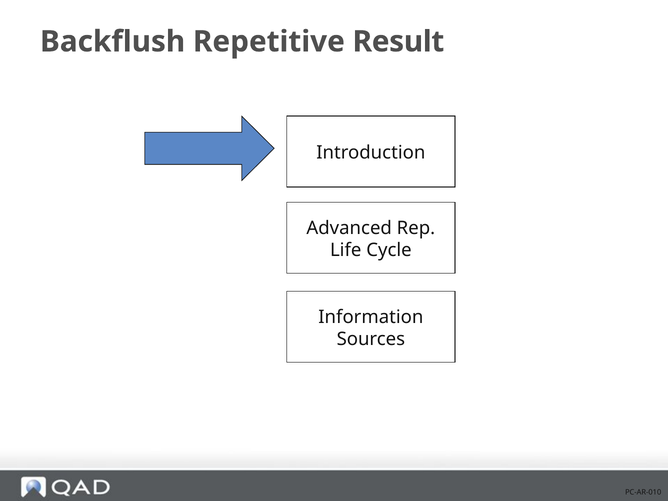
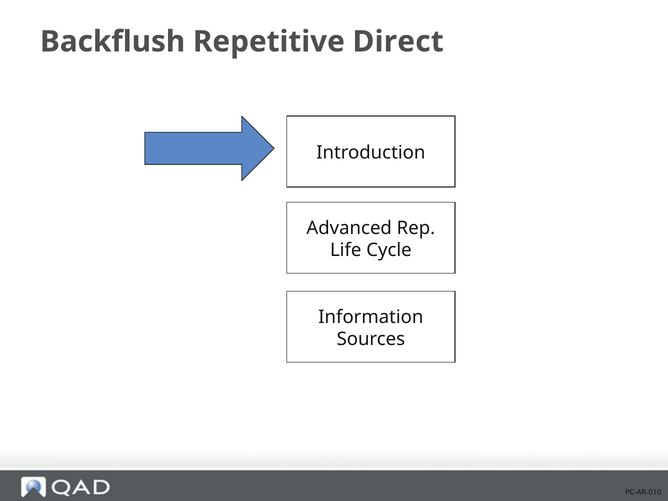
Result: Result -> Direct
